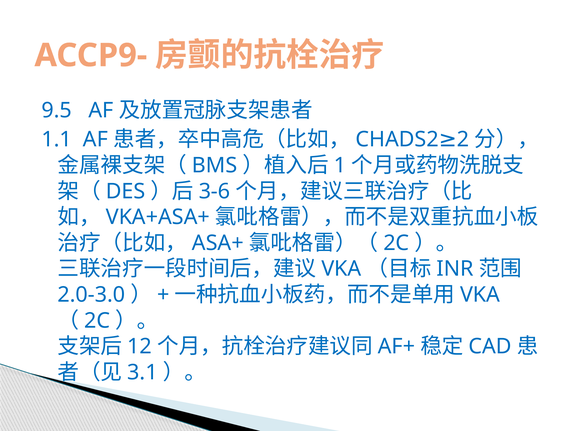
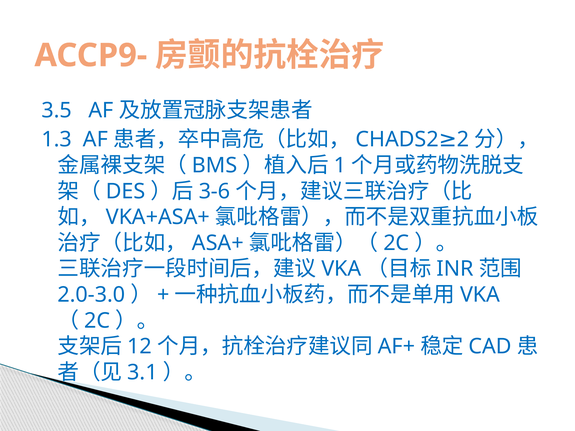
9.5: 9.5 -> 3.5
1.1: 1.1 -> 1.3
